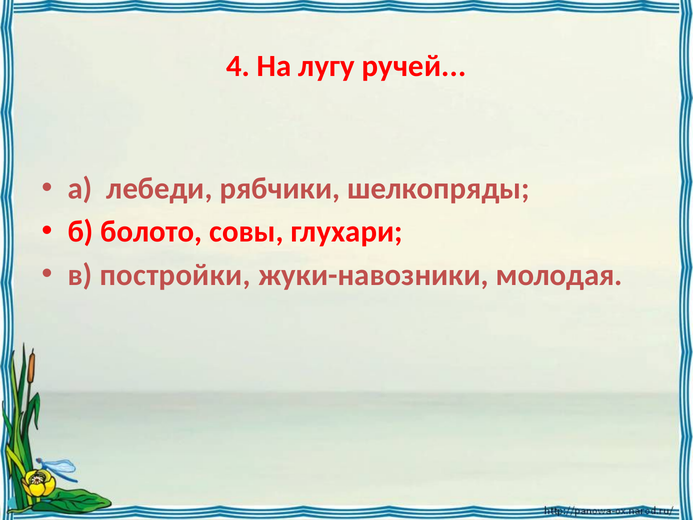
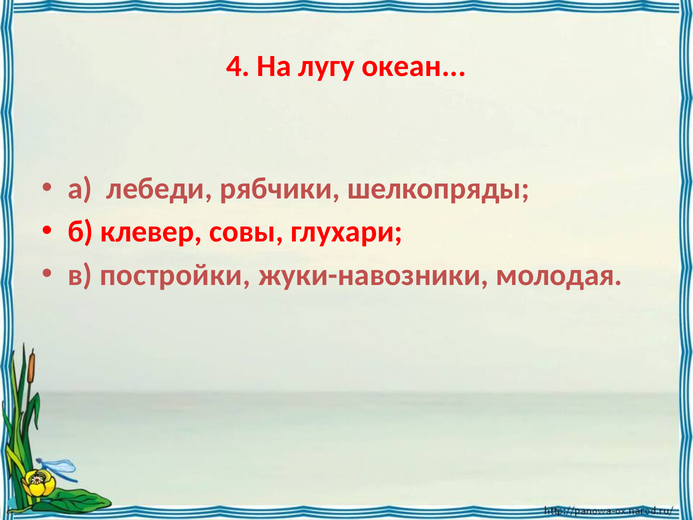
ручей: ручей -> океан
болото: болото -> клевер
